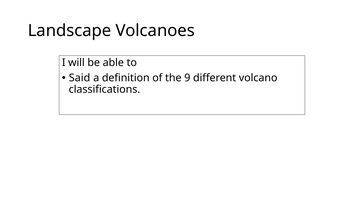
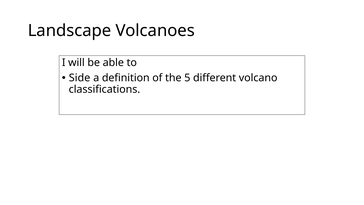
Said: Said -> Side
9: 9 -> 5
